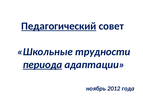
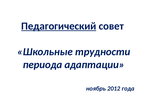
периода underline: present -> none
